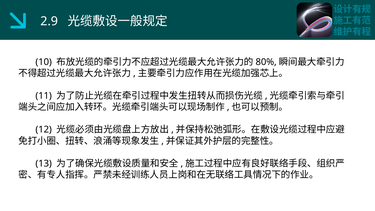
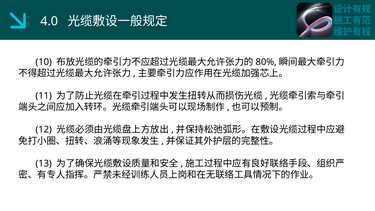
2.9: 2.9 -> 4.0
